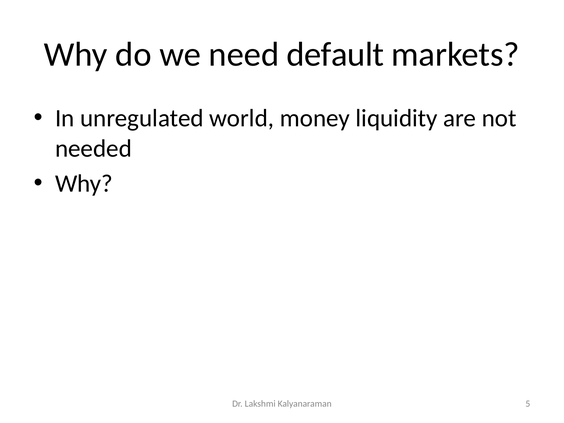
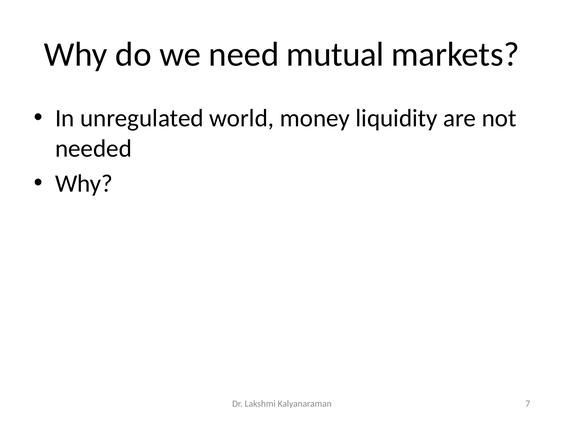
default: default -> mutual
5: 5 -> 7
